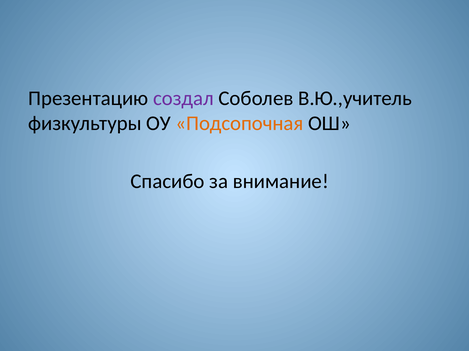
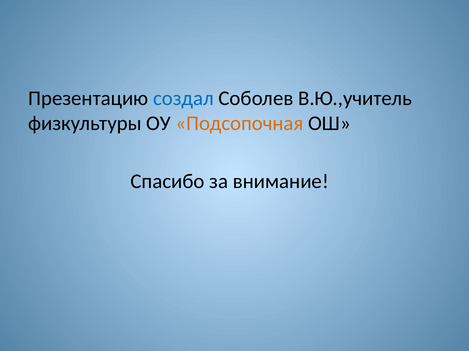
создал colour: purple -> blue
